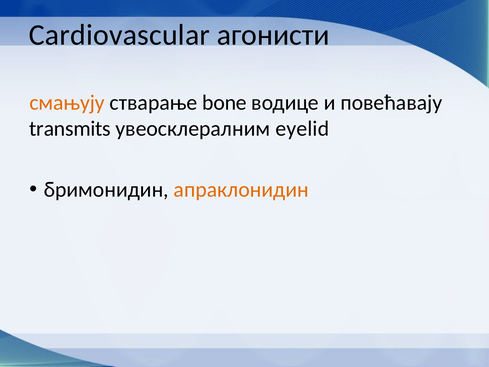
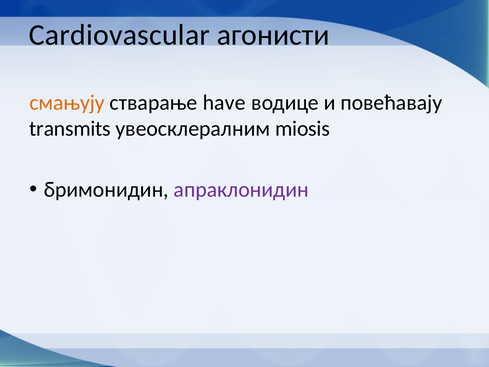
bone: bone -> have
eyelid: eyelid -> miosis
апраклонидин colour: orange -> purple
